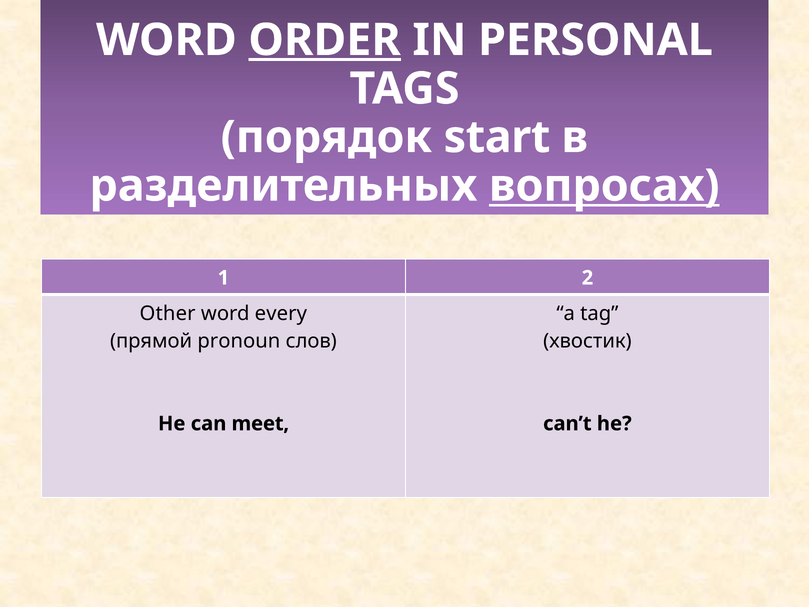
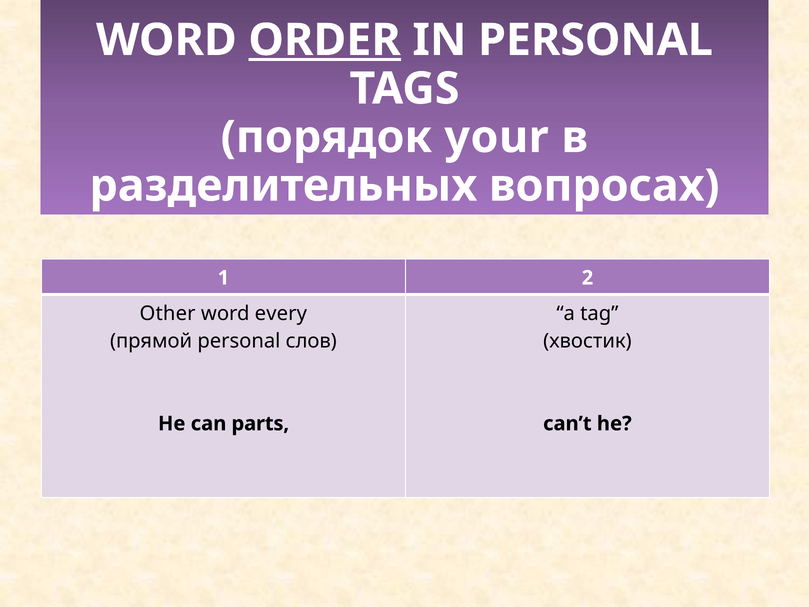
start: start -> your
вопросах underline: present -> none
прямой pronoun: pronoun -> personal
meet: meet -> parts
